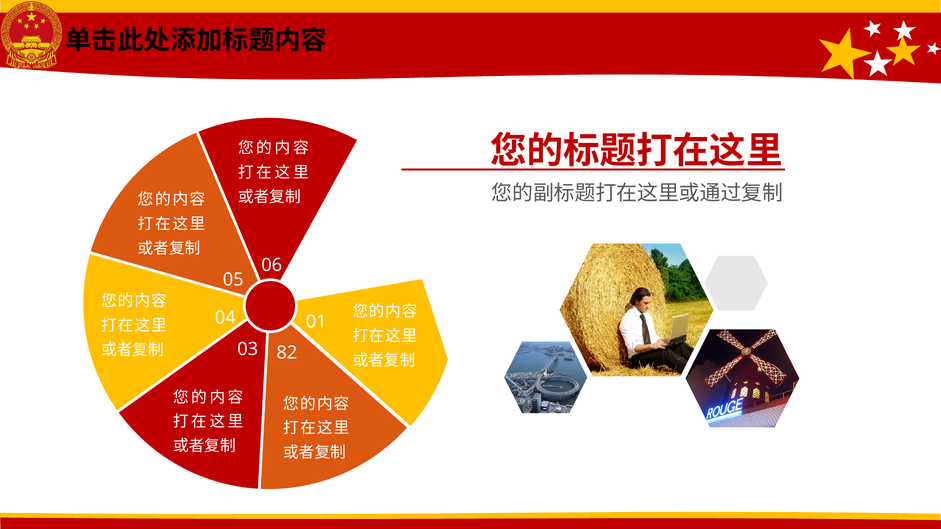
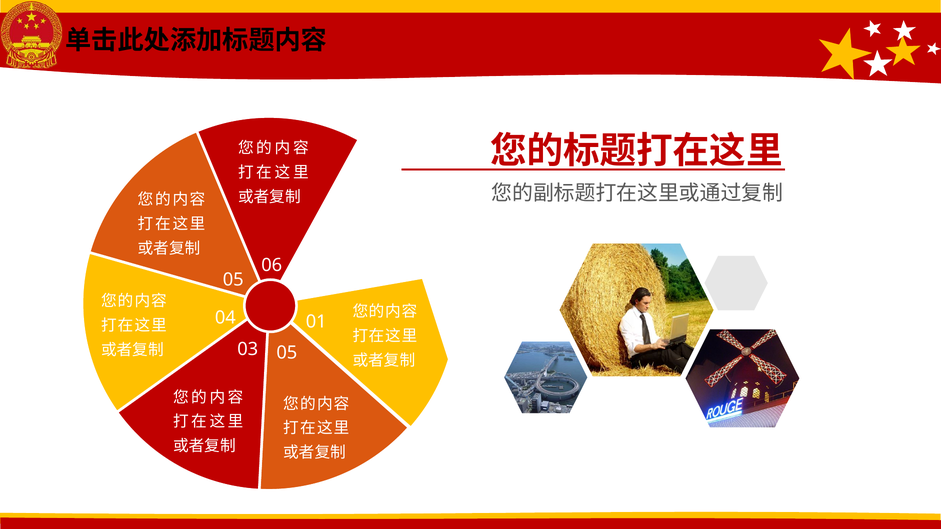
03 82: 82 -> 05
